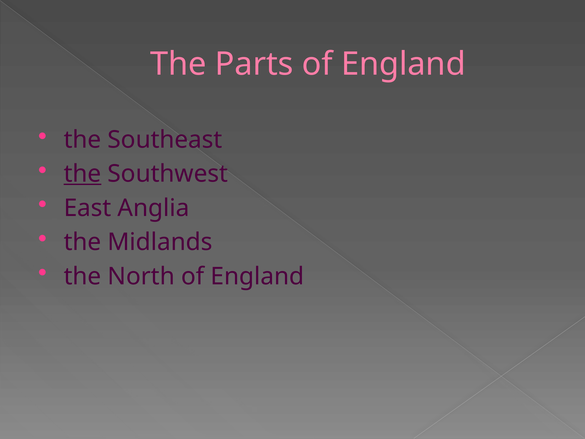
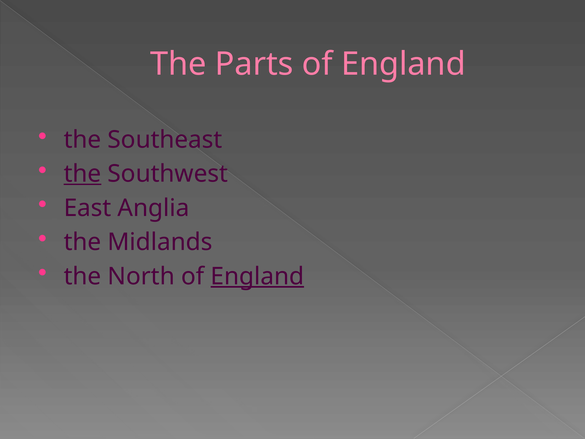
England at (257, 276) underline: none -> present
